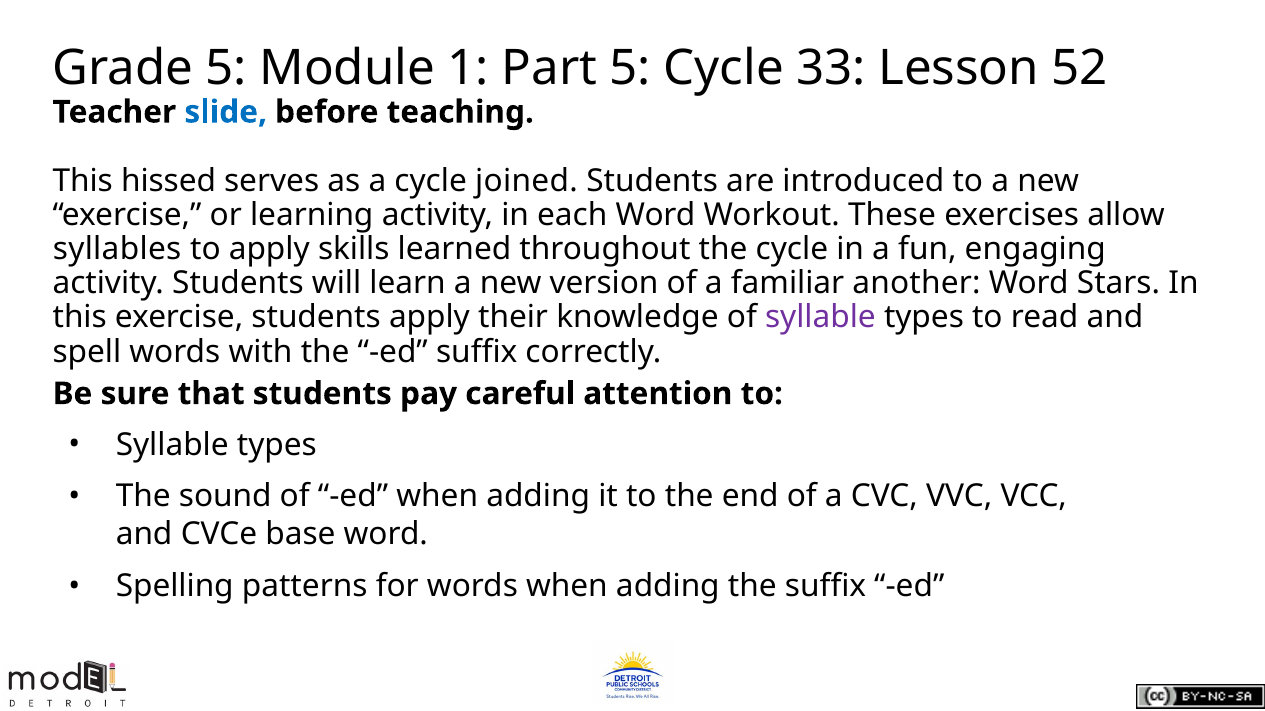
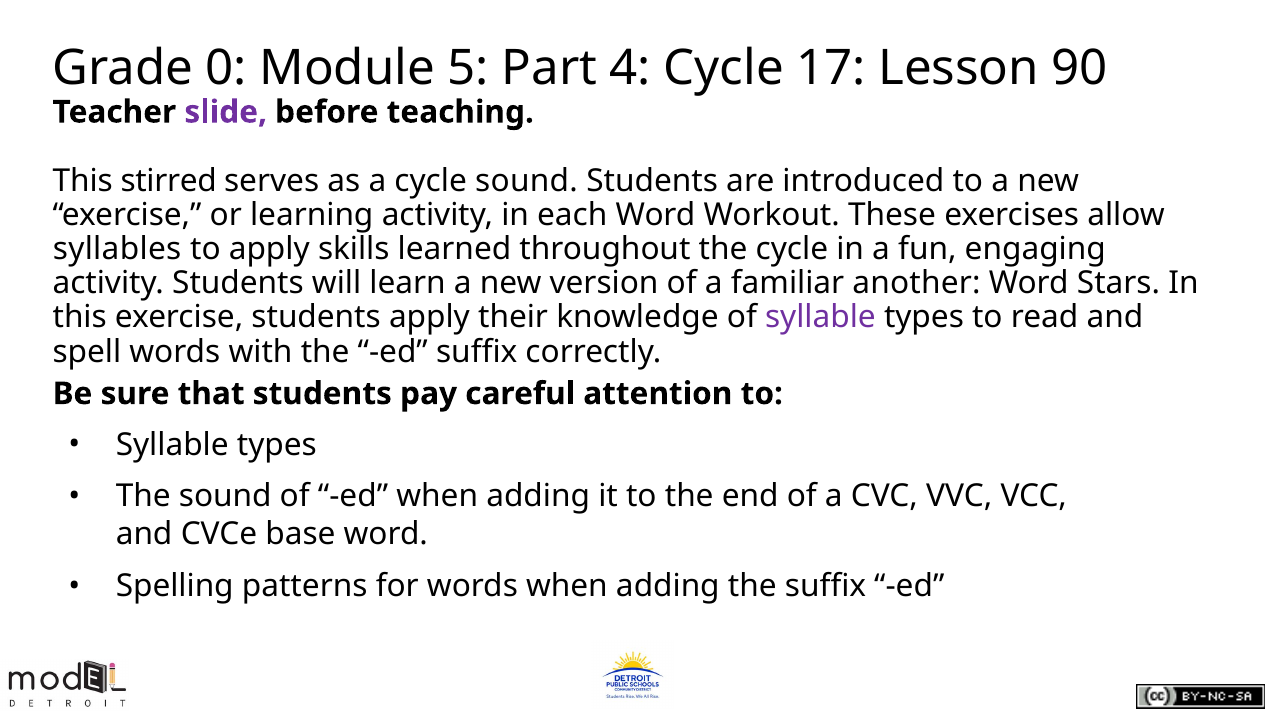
Grade 5: 5 -> 0
1: 1 -> 5
Part 5: 5 -> 4
33: 33 -> 17
52: 52 -> 90
slide colour: blue -> purple
hissed: hissed -> stirred
cycle joined: joined -> sound
